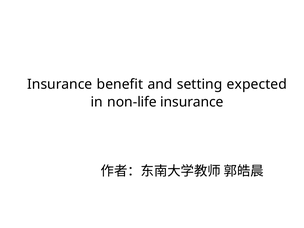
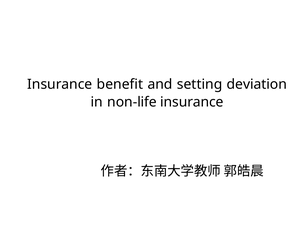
expected: expected -> deviation
